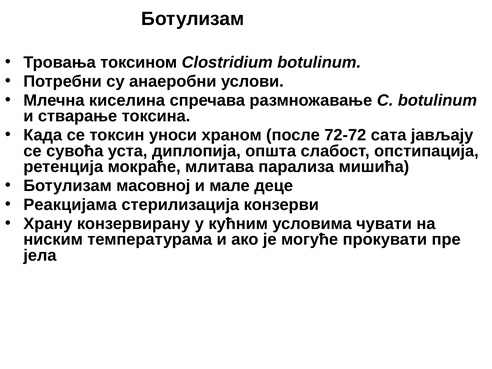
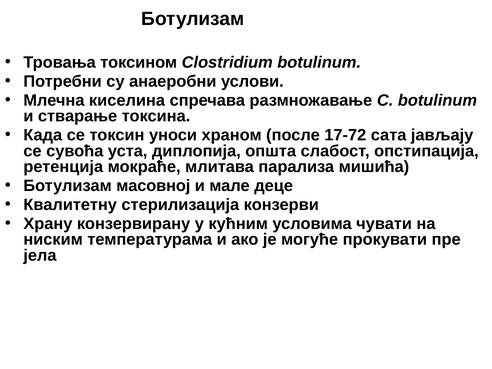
72-72: 72-72 -> 17-72
Реакцијама: Реакцијама -> Квалитетну
